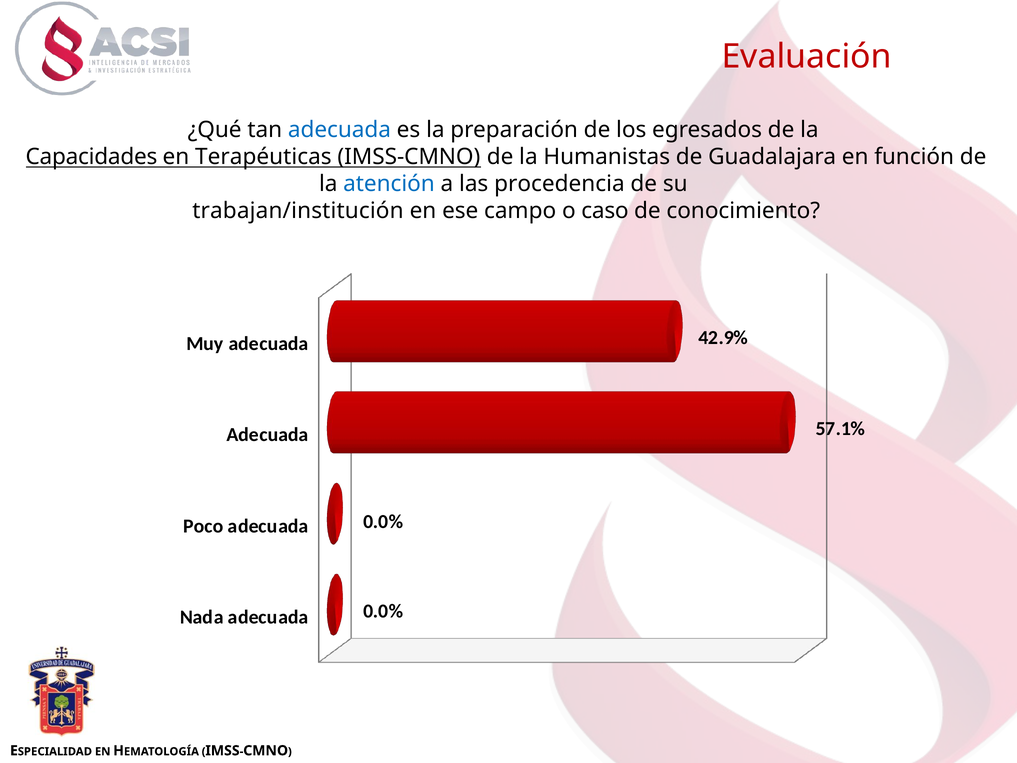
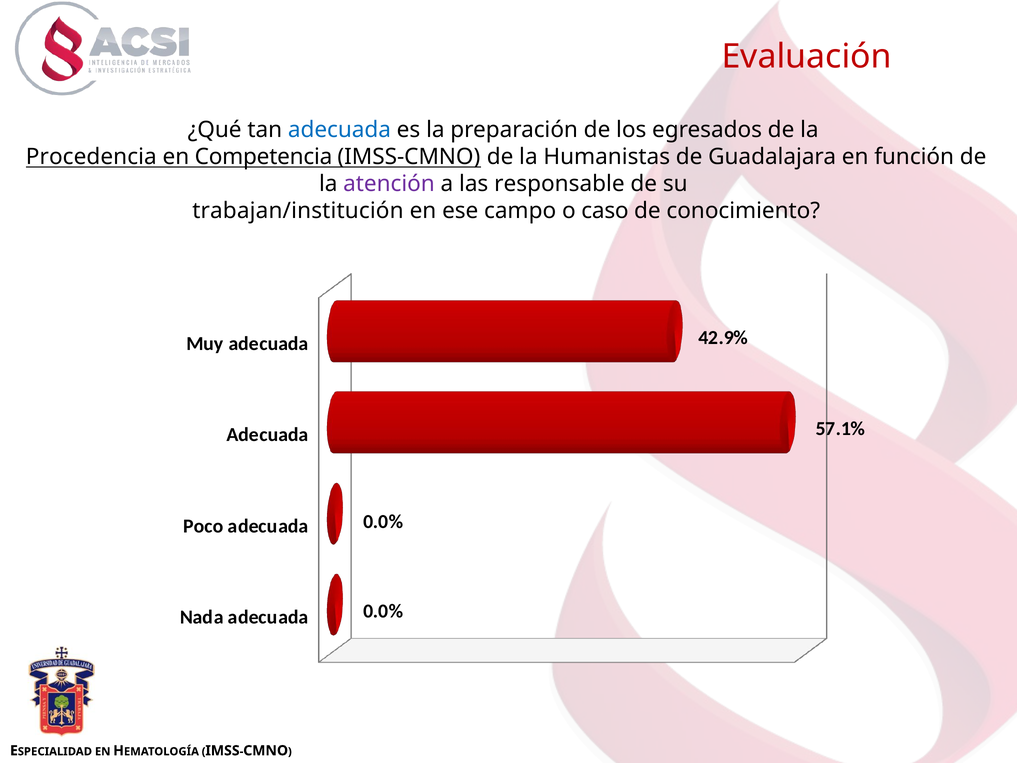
Capacidades: Capacidades -> Procedencia
Terapéuticas: Terapéuticas -> Competencia
atención colour: blue -> purple
procedencia: procedencia -> responsable
